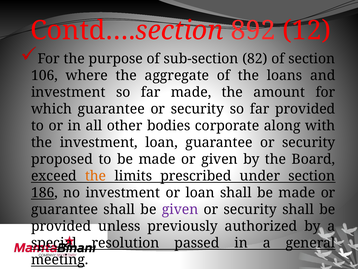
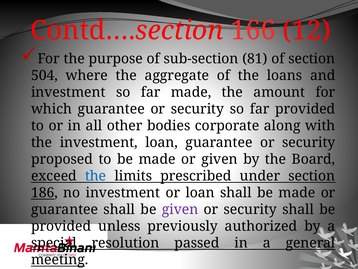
892: 892 -> 166
82: 82 -> 81
106: 106 -> 504
the at (96, 176) colour: orange -> blue
